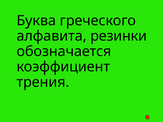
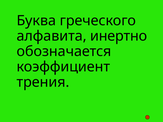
резинки: резинки -> инертно
